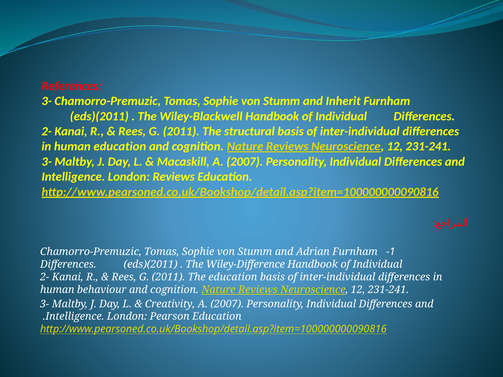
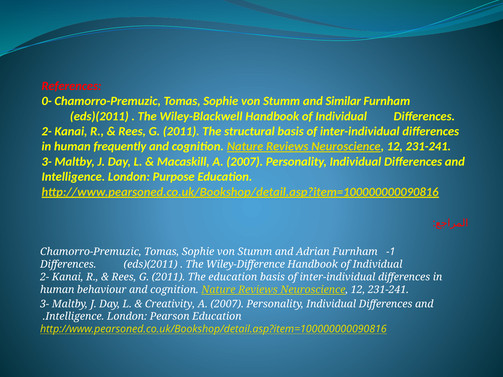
3- at (47, 101): 3- -> 0-
Inherit: Inherit -> Similar
human education: education -> frequently
London Reviews: Reviews -> Purpose
